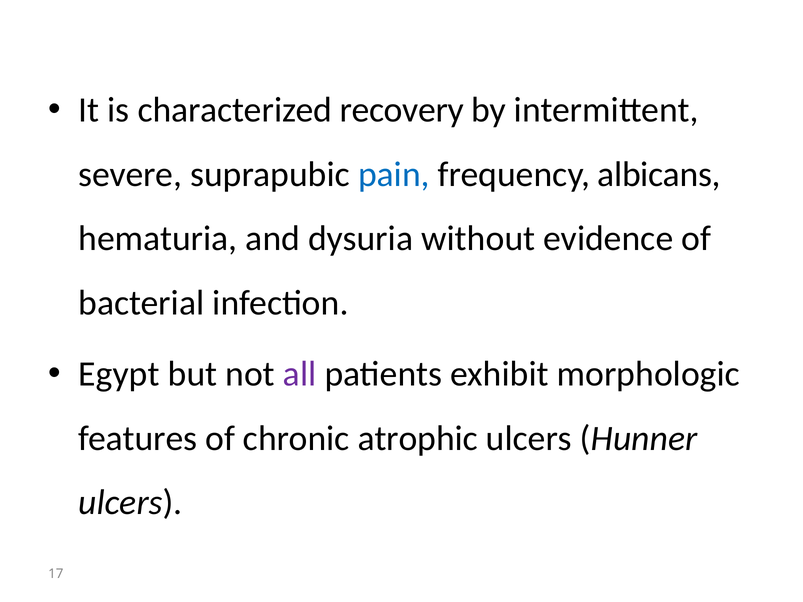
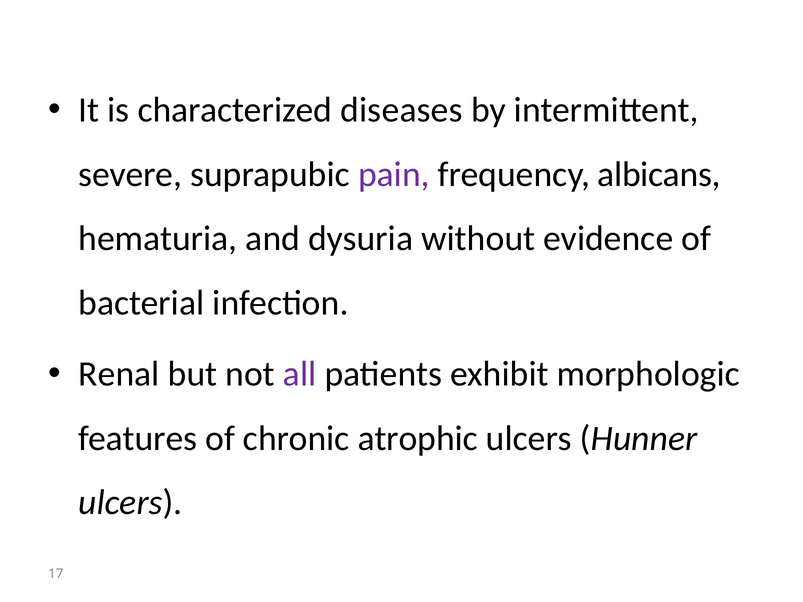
recovery: recovery -> diseases
pain colour: blue -> purple
Egypt: Egypt -> Renal
